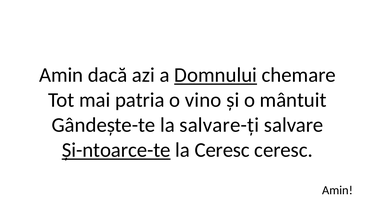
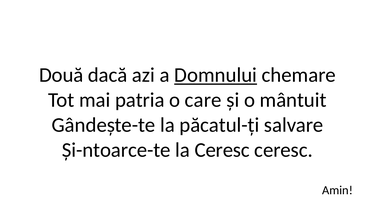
Amin at (61, 75): Amin -> Două
vino: vino -> care
salvare-ți: salvare-ți -> păcatul-ți
Și-ntoarce-te underline: present -> none
